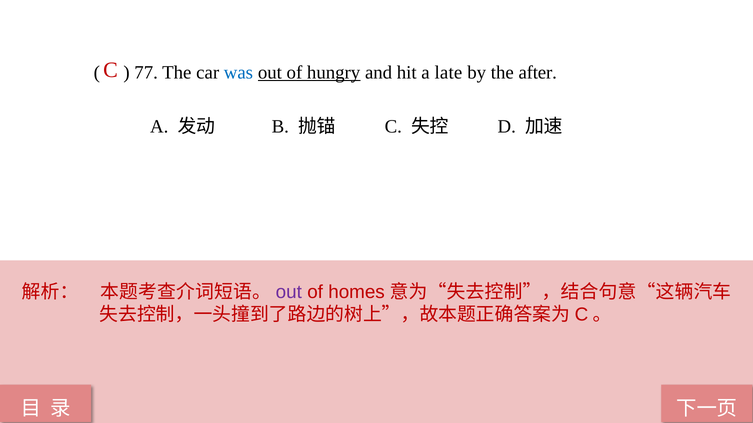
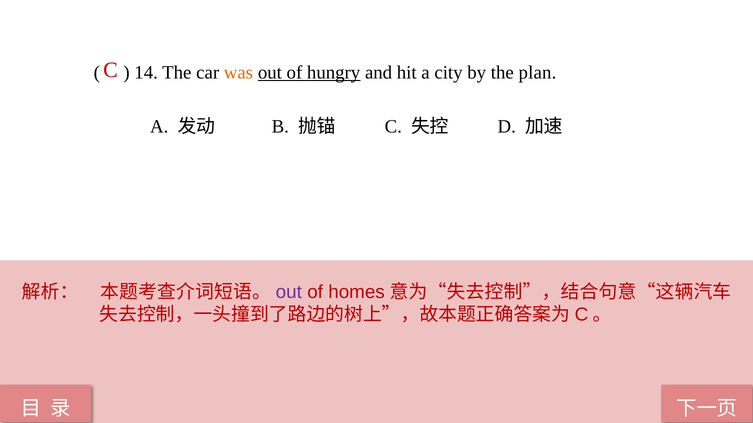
77: 77 -> 14
was colour: blue -> orange
late: late -> city
after: after -> plan
